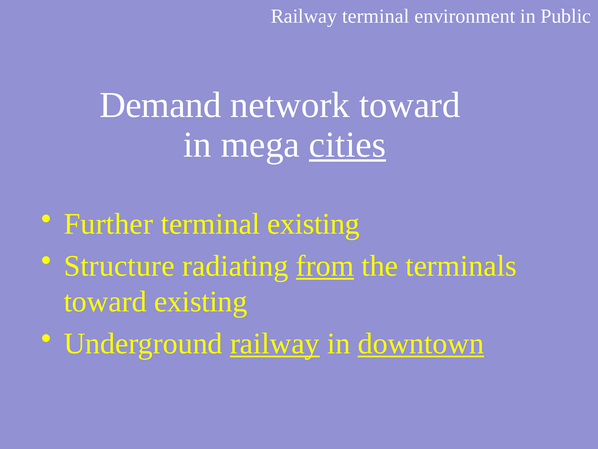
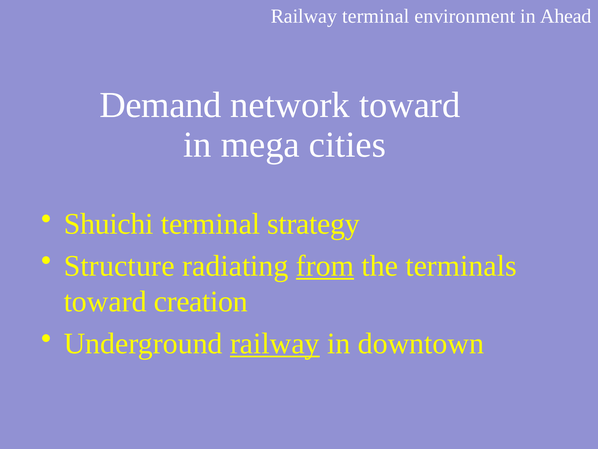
Public: Public -> Ahead
cities underline: present -> none
Further: Further -> Shuichi
terminal existing: existing -> strategy
toward existing: existing -> creation
downtown underline: present -> none
